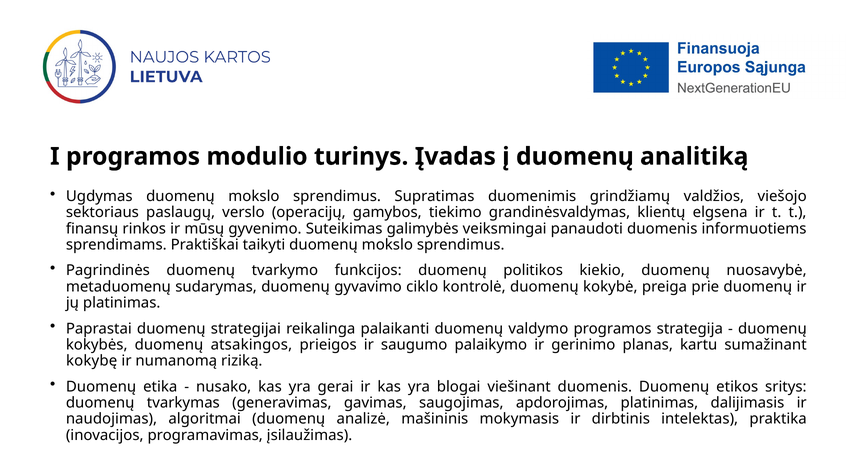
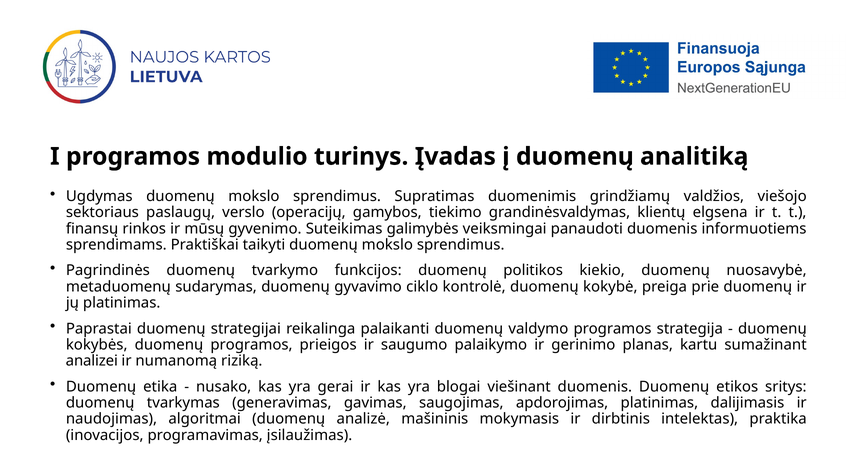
duomenų atsakingos: atsakingos -> programos
kokybę: kokybę -> analizei
